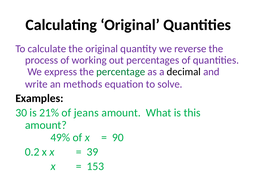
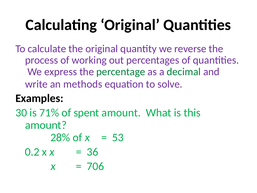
decimal colour: black -> green
21%: 21% -> 71%
jeans: jeans -> spent
49%: 49% -> 28%
90: 90 -> 53
39: 39 -> 36
153: 153 -> 706
